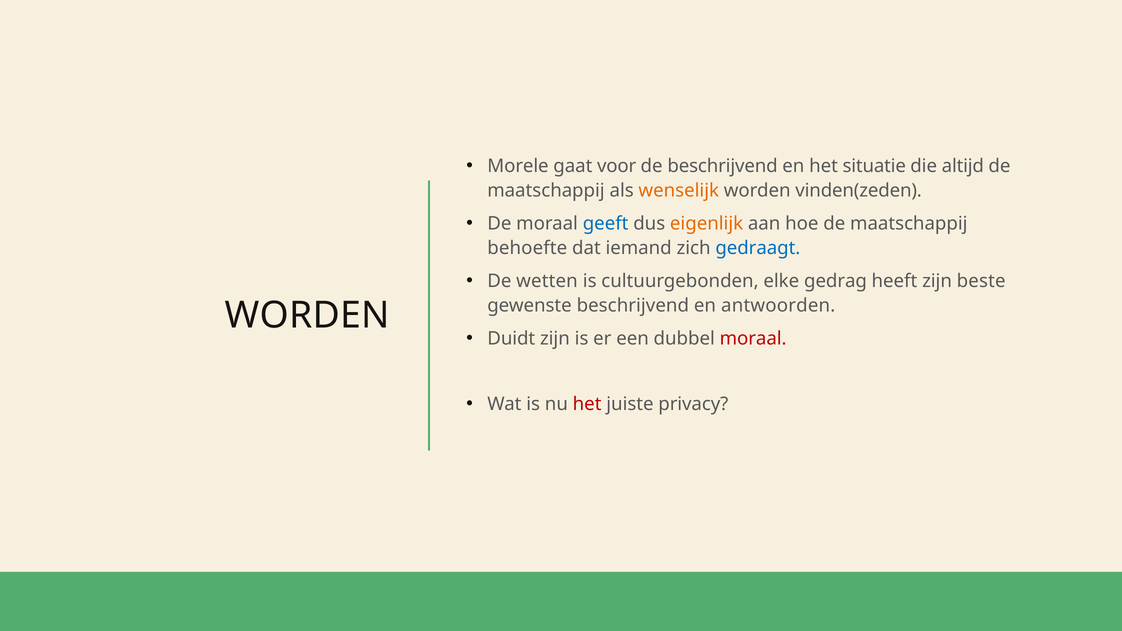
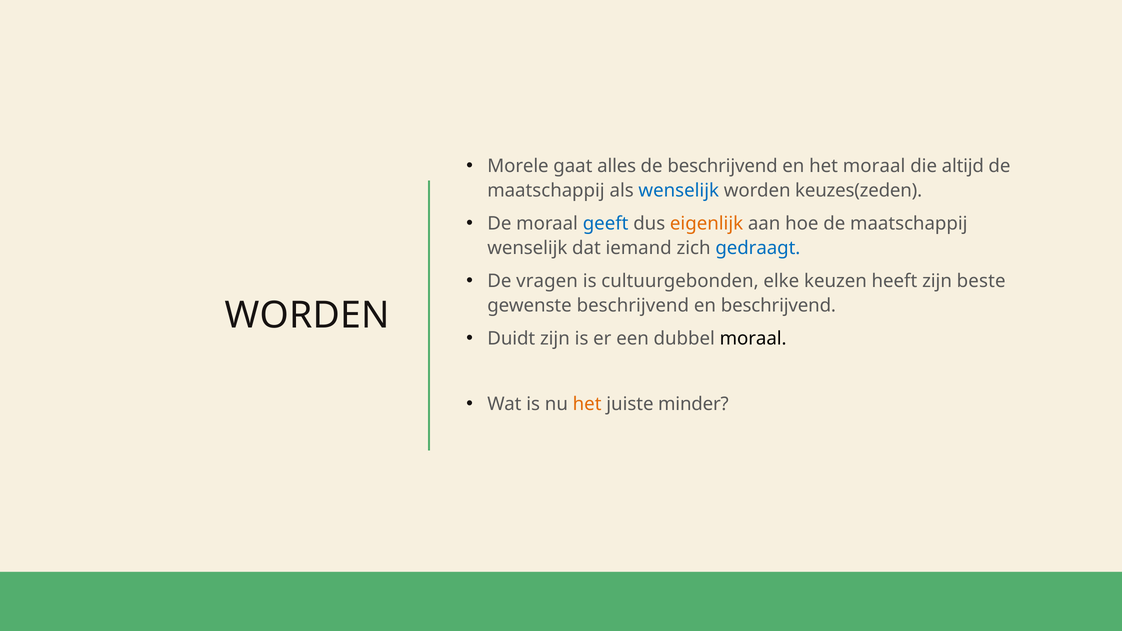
voor: voor -> alles
het situatie: situatie -> moraal
wenselijk at (679, 191) colour: orange -> blue
vinden(zeden: vinden(zeden -> keuzes(zeden
behoefte at (527, 248): behoefte -> wenselijk
wetten: wetten -> vragen
gedrag: gedrag -> keuzen
en antwoorden: antwoorden -> beschrijvend
moraal at (753, 338) colour: red -> black
het at (587, 404) colour: red -> orange
privacy: privacy -> minder
